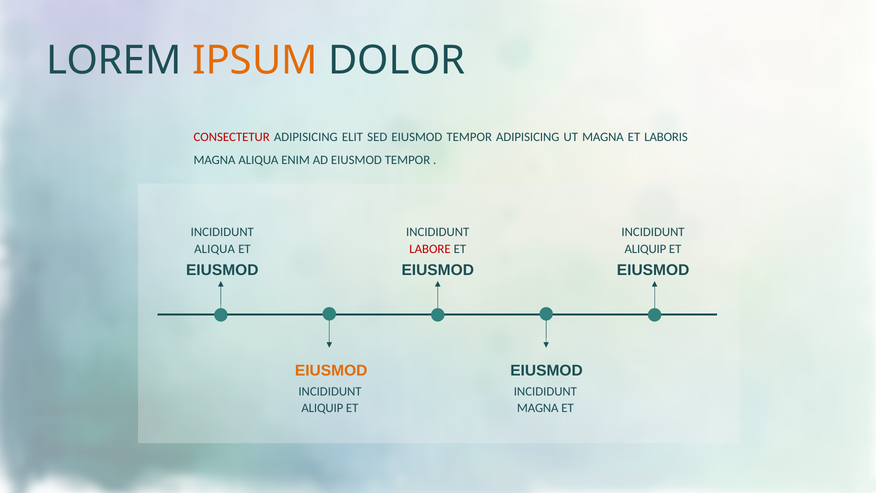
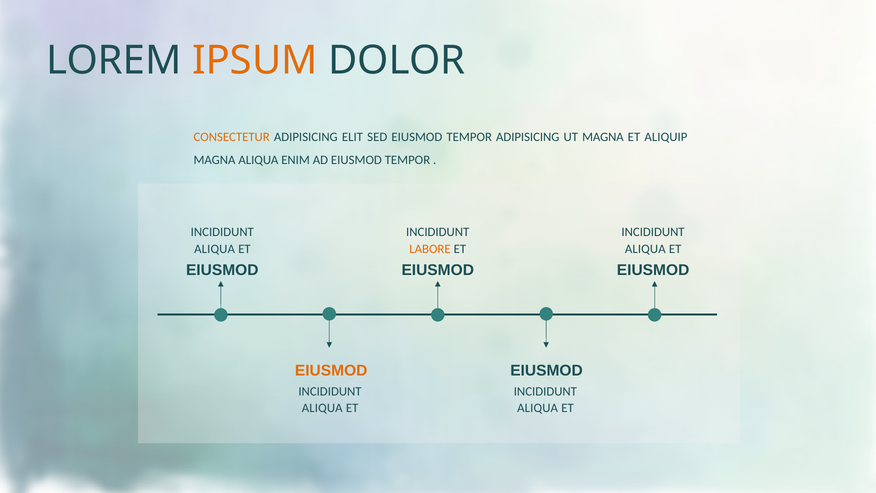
CONSECTETUR colour: red -> orange
LABORIS: LABORIS -> ALIQUIP
LABORE colour: red -> orange
ALIQUIP at (645, 249): ALIQUIP -> ALIQUA
ALIQUIP at (322, 408): ALIQUIP -> ALIQUA
MAGNA at (538, 408): MAGNA -> ALIQUA
